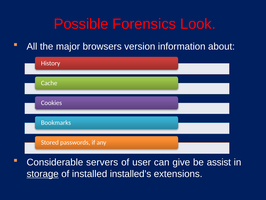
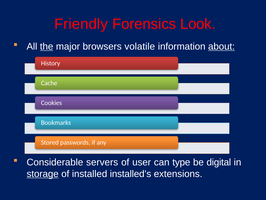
Possible: Possible -> Friendly
the underline: none -> present
version: version -> volatile
about underline: none -> present
give: give -> type
assist: assist -> digital
